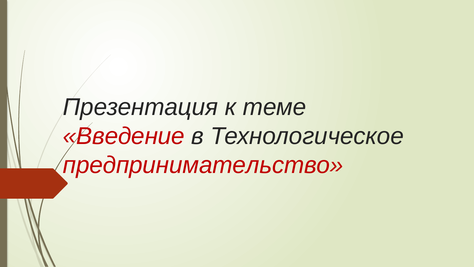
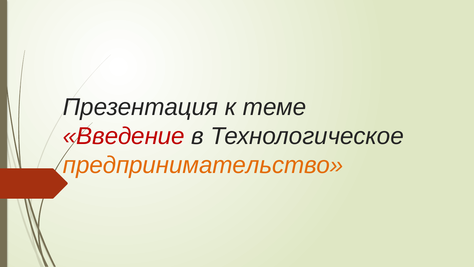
предпринимательство colour: red -> orange
